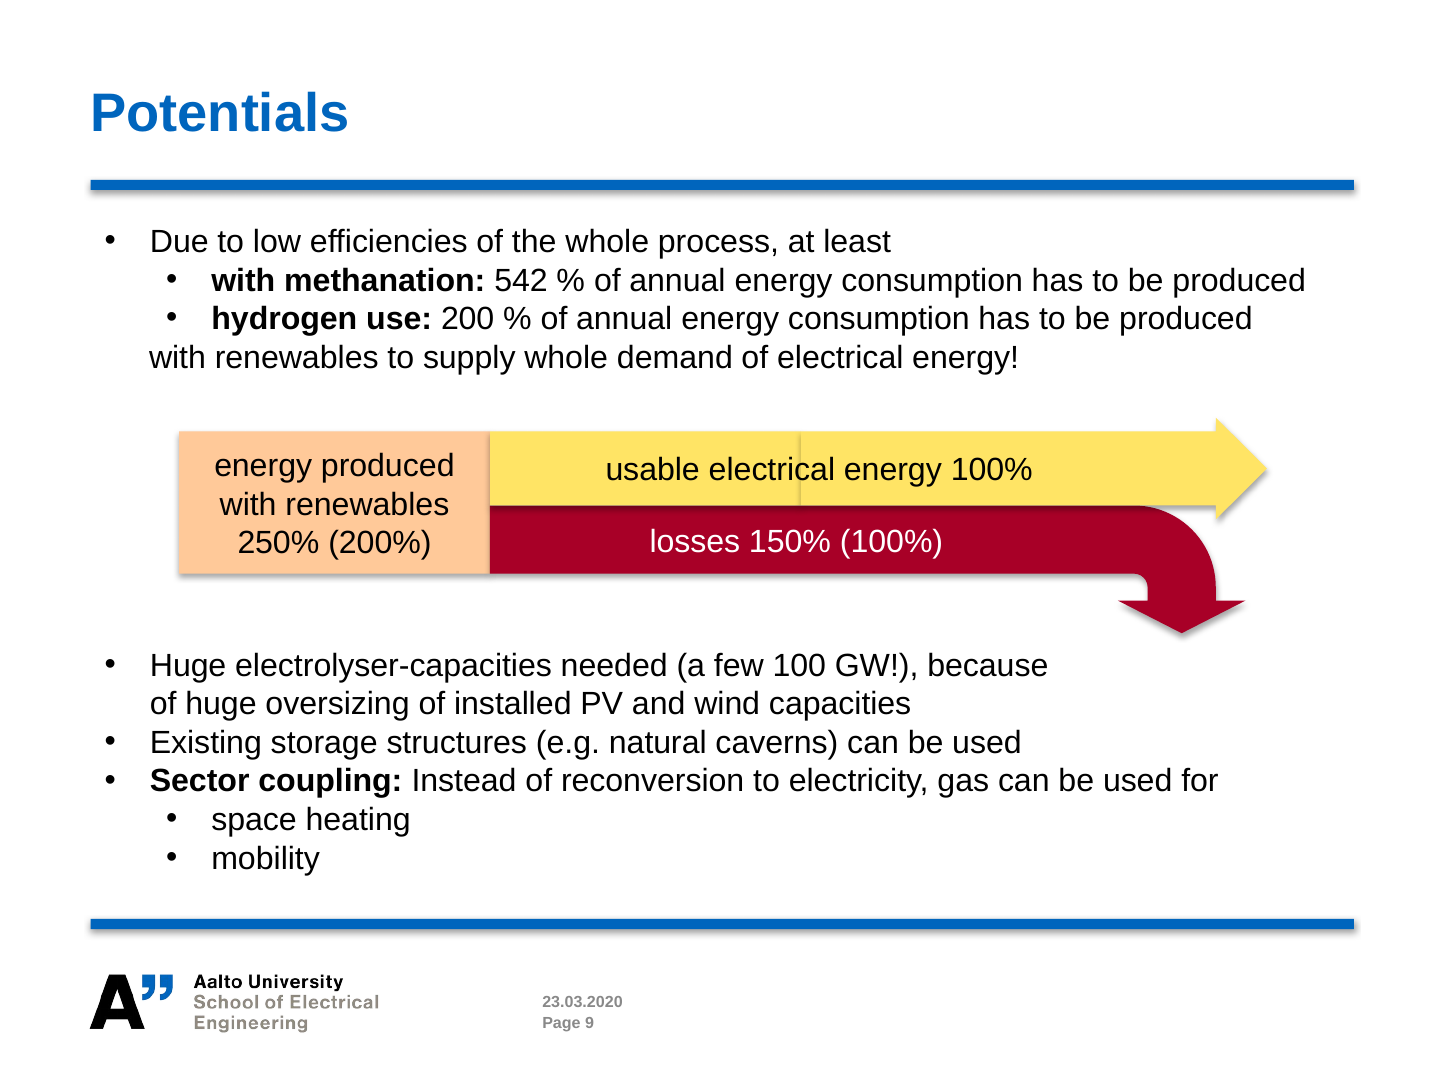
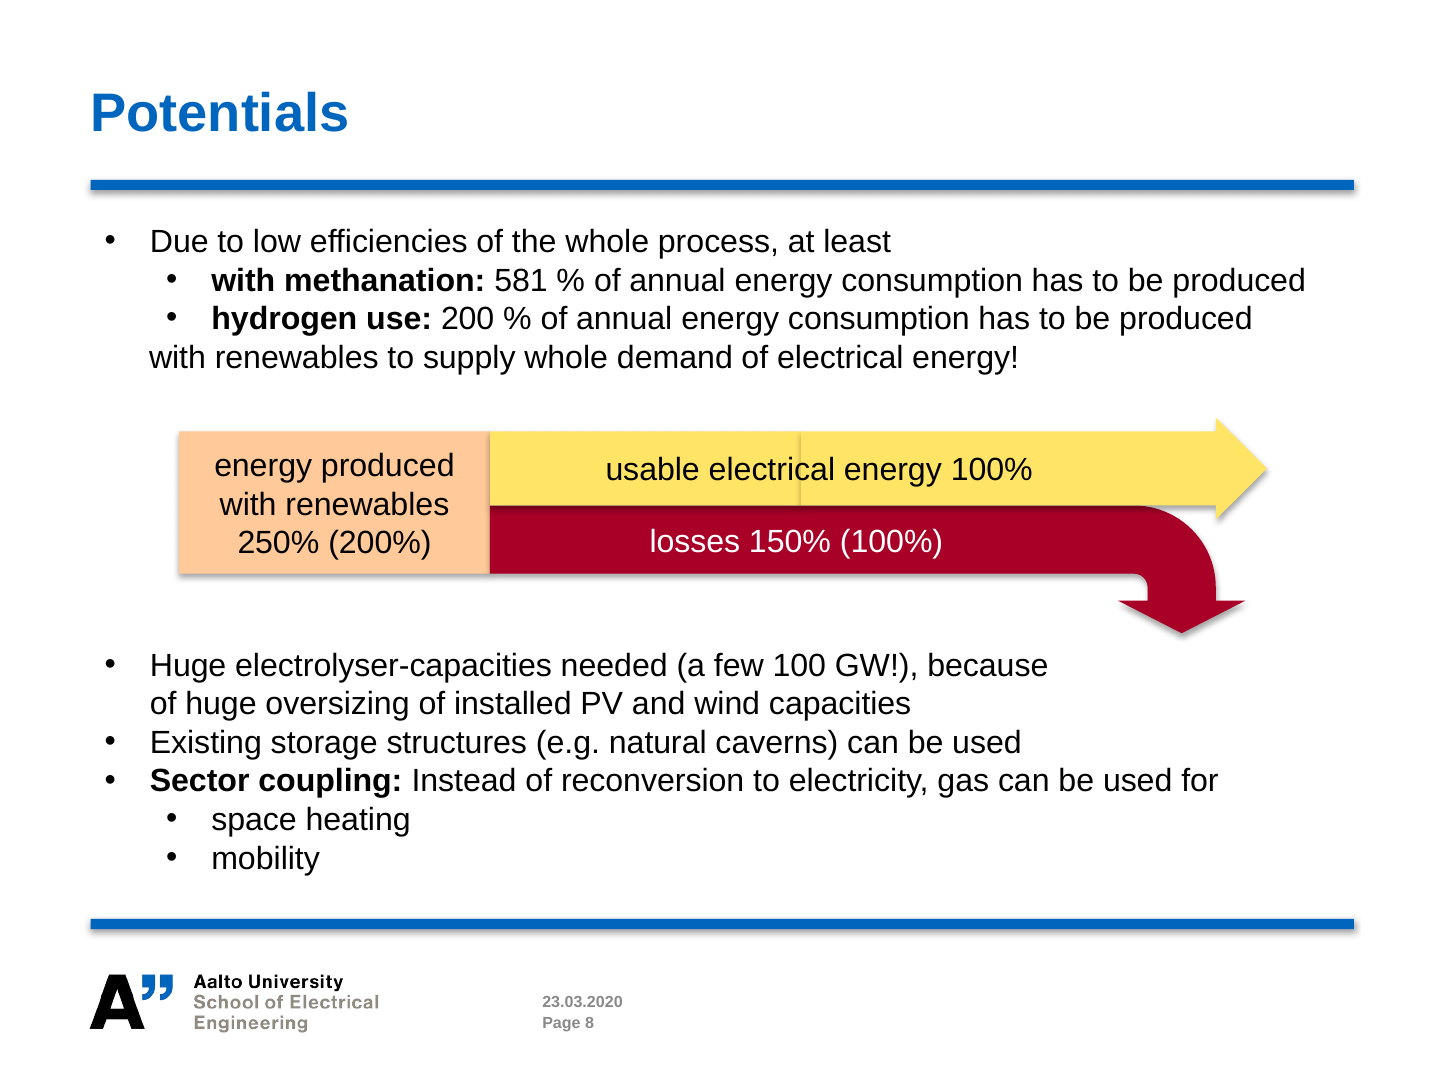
542: 542 -> 581
9: 9 -> 8
